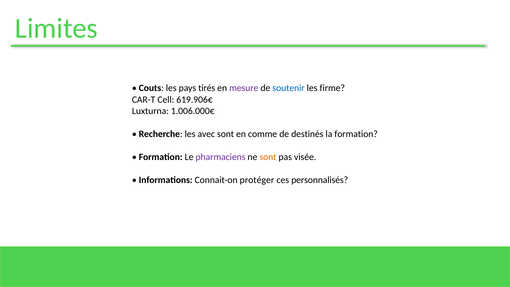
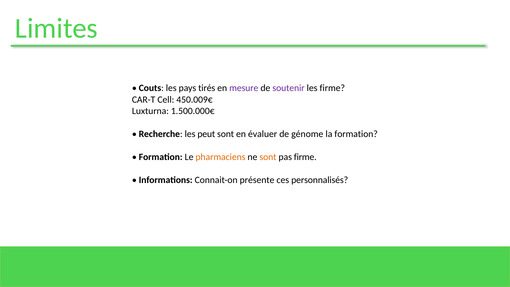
soutenir colour: blue -> purple
619.906€: 619.906€ -> 450.009€
1.006.000€: 1.006.000€ -> 1.500.000€
avec: avec -> peut
comme: comme -> évaluer
destinés: destinés -> génome
pharmaciens colour: purple -> orange
pas visée: visée -> firme
protéger: protéger -> présente
